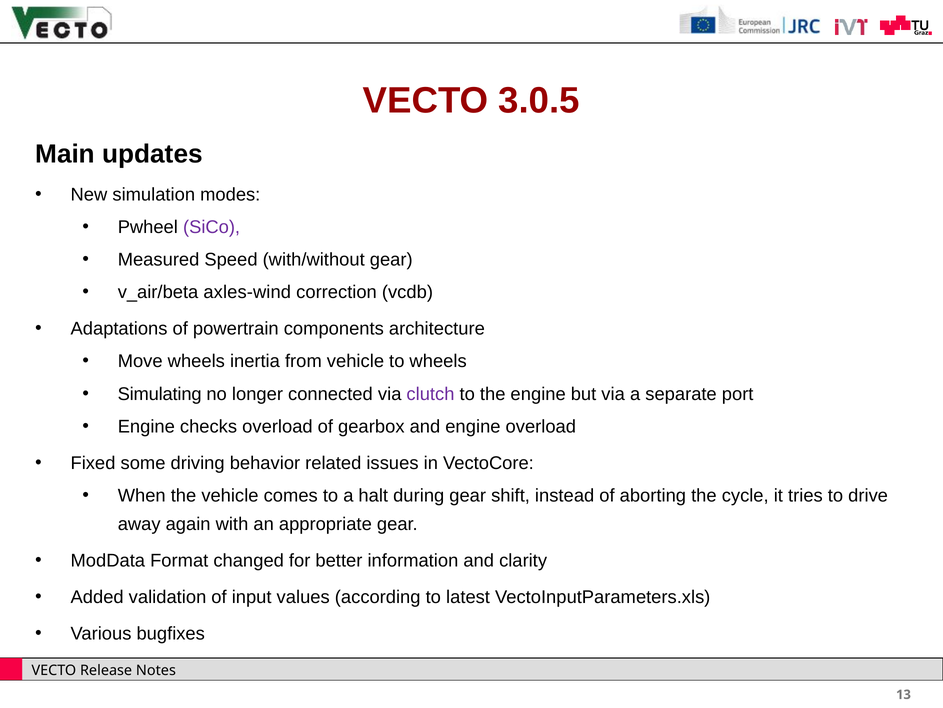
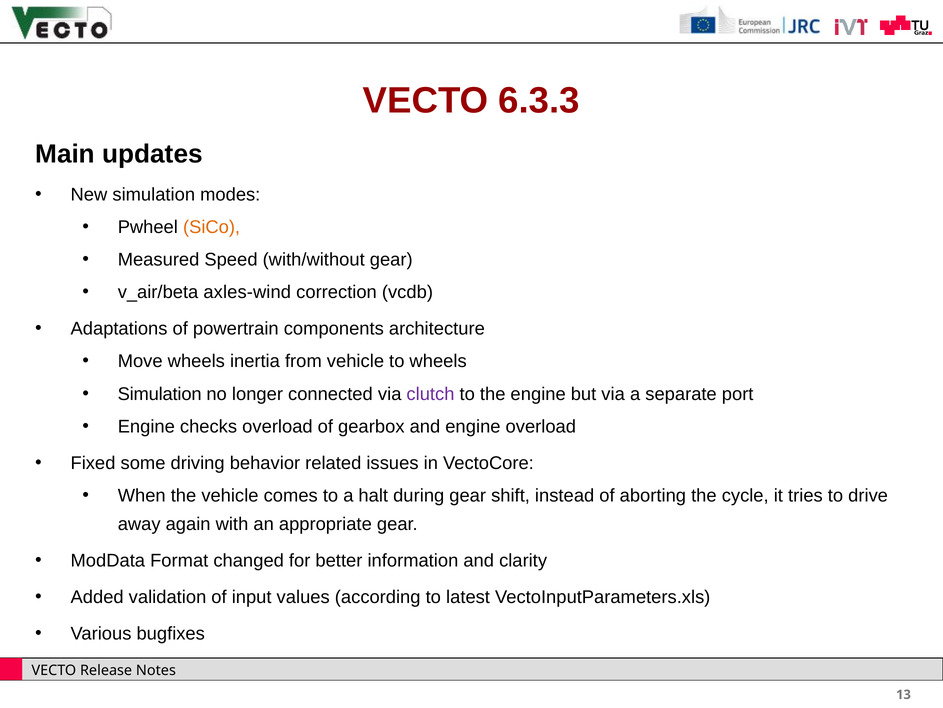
3.0.5: 3.0.5 -> 6.3.3
SiCo colour: purple -> orange
Simulating at (160, 394): Simulating -> Simulation
